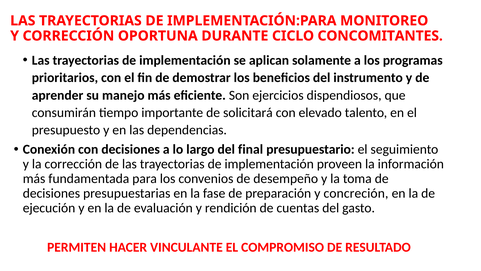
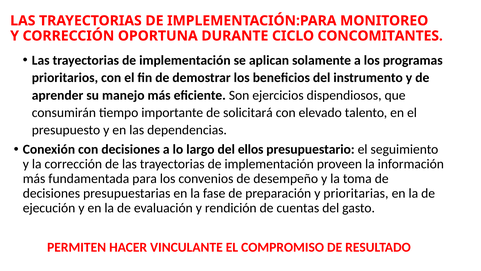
final: final -> ellos
concreción: concreción -> prioritarias
